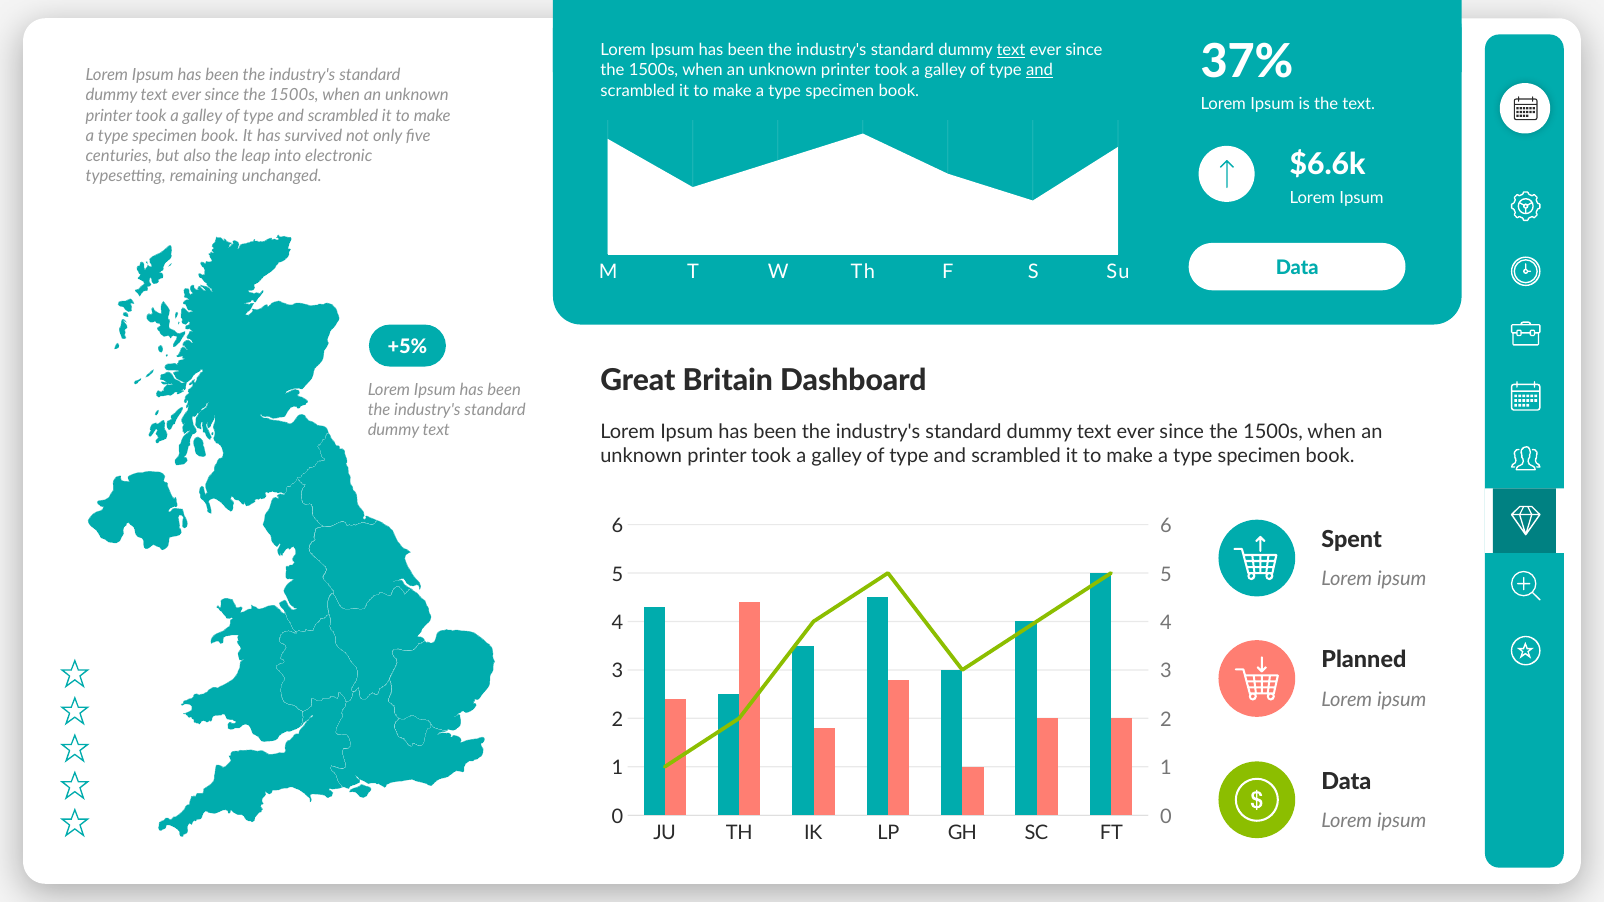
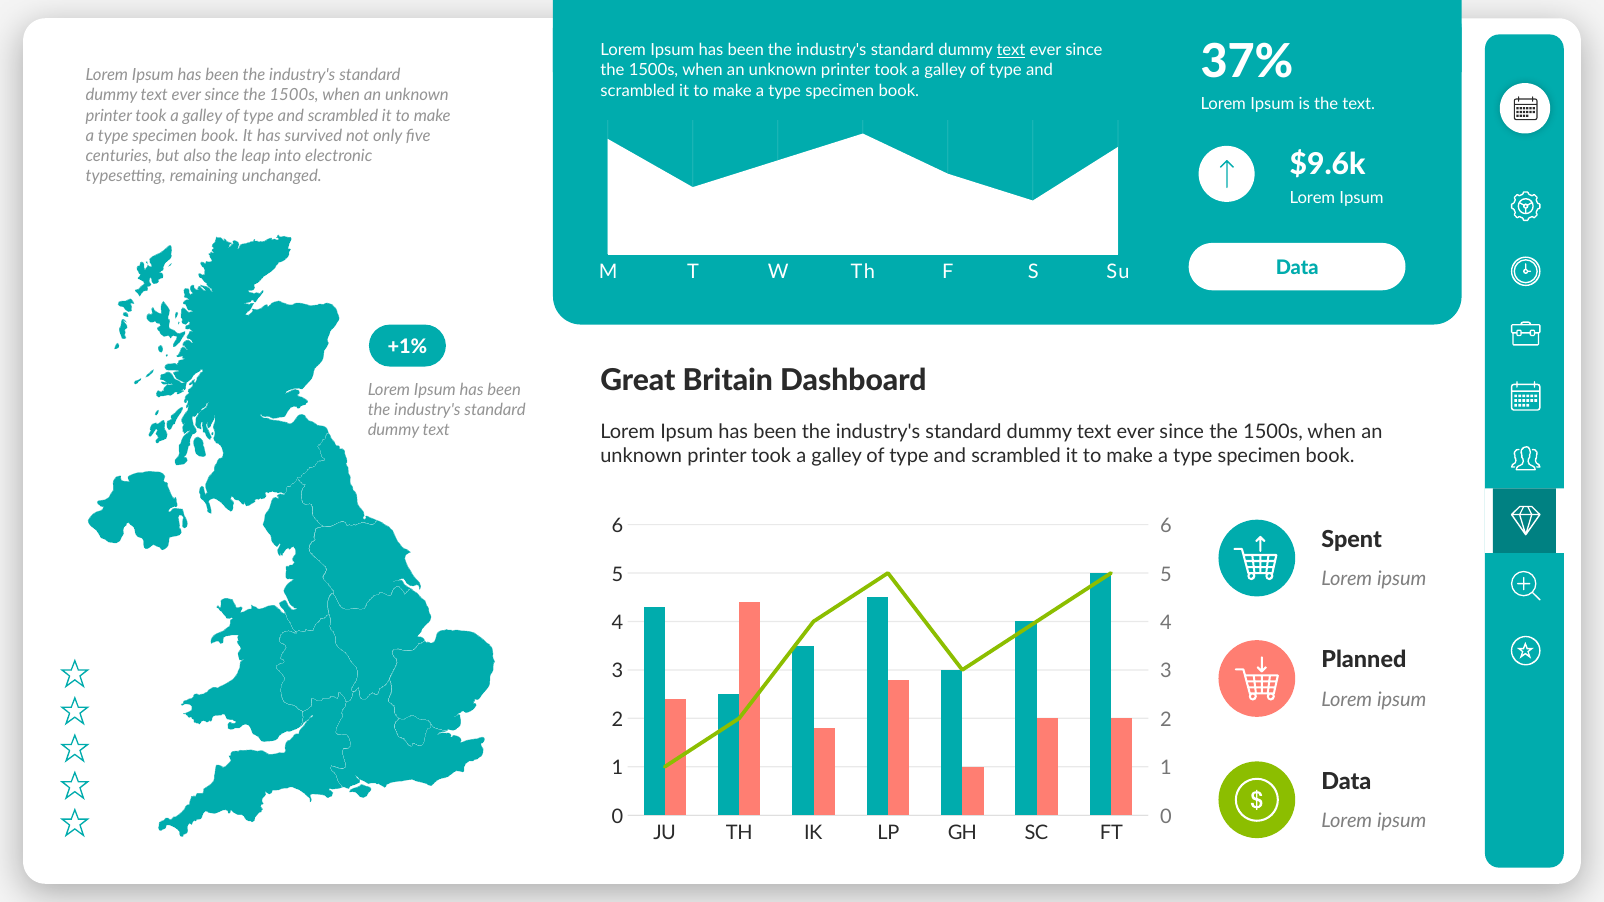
and at (1040, 70) underline: present -> none
$6.6k: $6.6k -> $9.6k
+5%: +5% -> +1%
